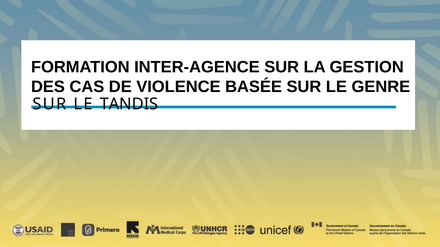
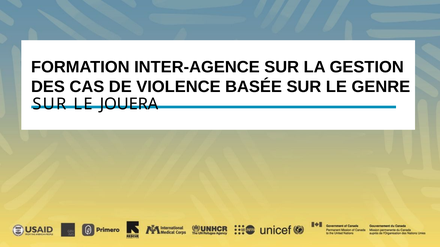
TANDIS: TANDIS -> JOUERA
